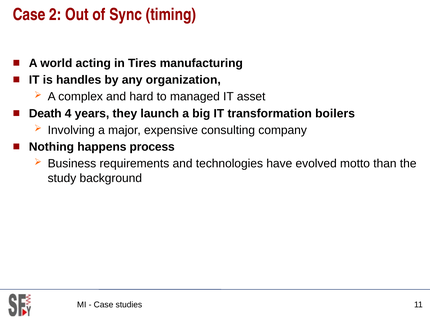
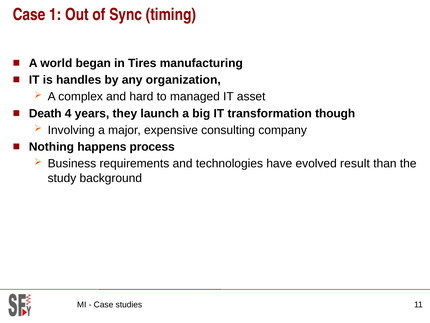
2: 2 -> 1
acting: acting -> began
boilers: boilers -> though
motto: motto -> result
